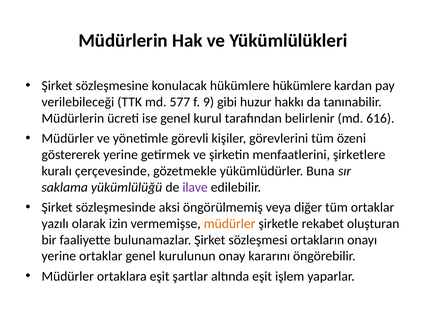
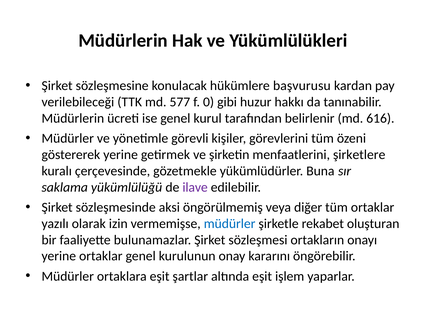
hükümlere hükümlere: hükümlere -> başvurusu
9: 9 -> 0
müdürler at (230, 224) colour: orange -> blue
